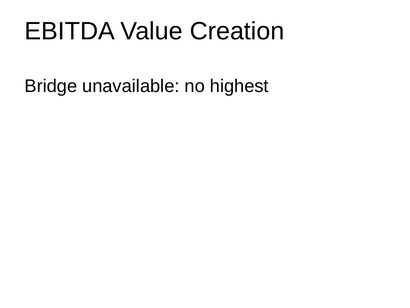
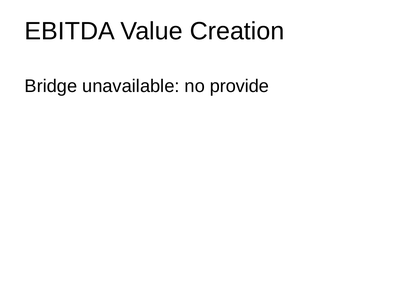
highest: highest -> provide
